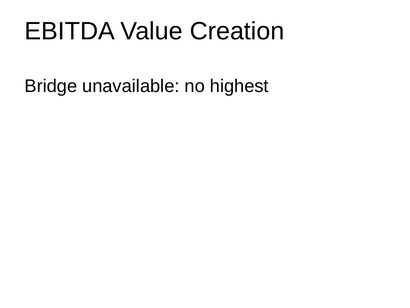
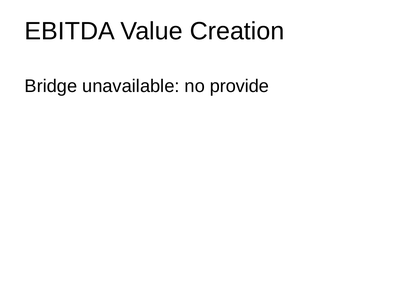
highest: highest -> provide
